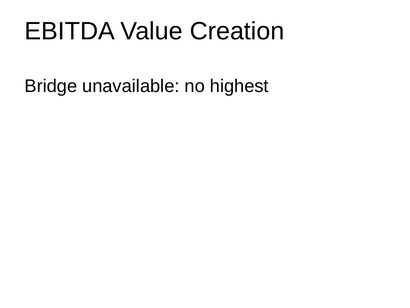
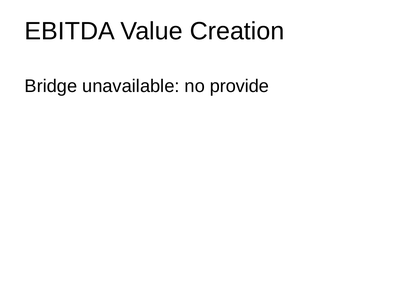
highest: highest -> provide
